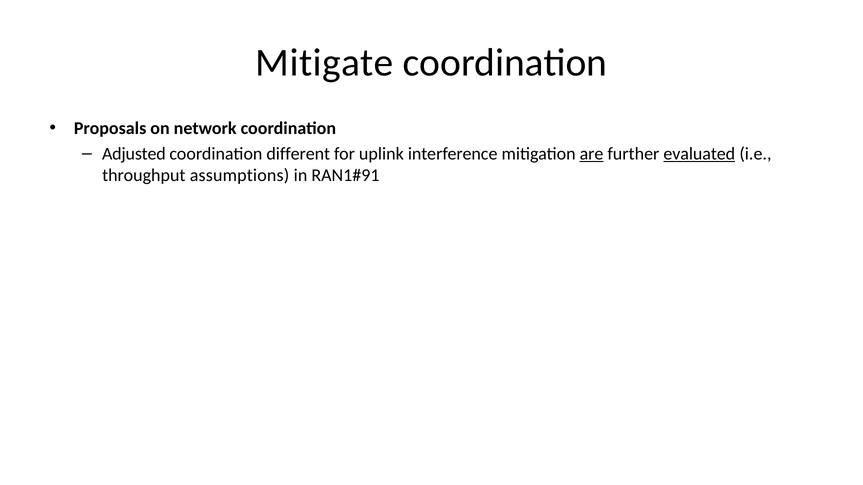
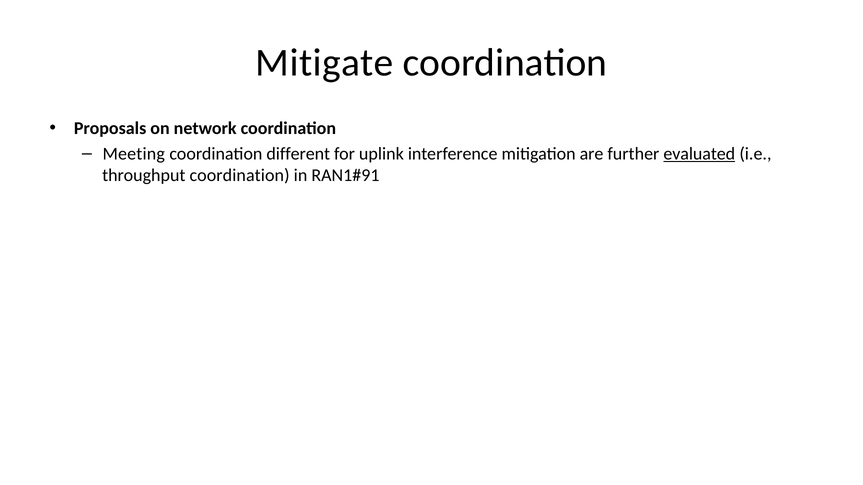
Adjusted: Adjusted -> Meeting
are underline: present -> none
throughput assumptions: assumptions -> coordination
